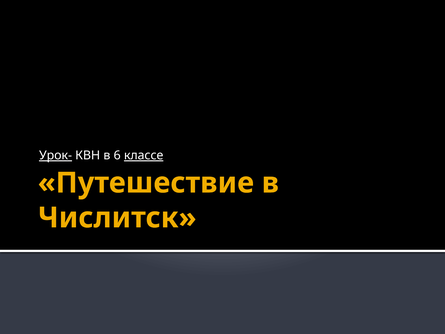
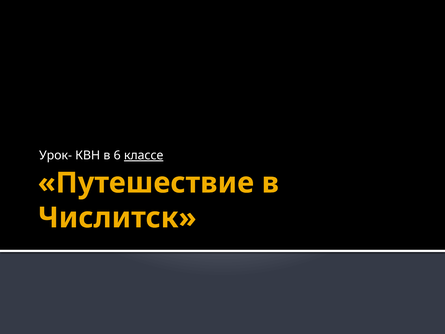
Урок- underline: present -> none
